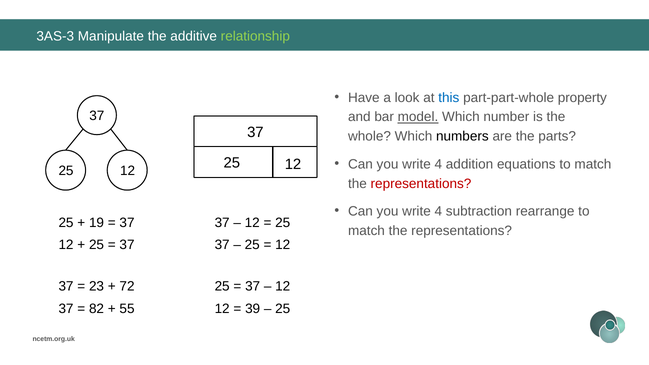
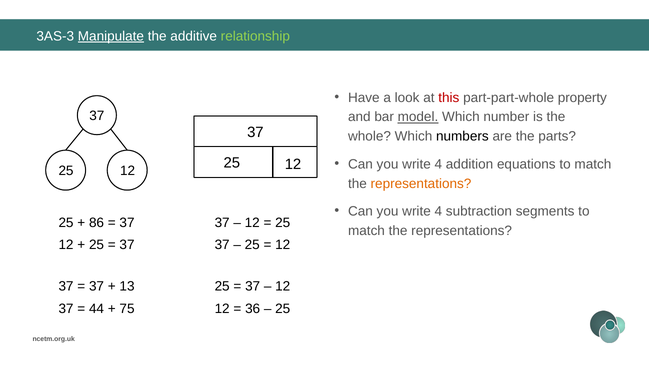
Manipulate underline: none -> present
this colour: blue -> red
representations at (421, 184) colour: red -> orange
rearrange: rearrange -> segments
19: 19 -> 86
23 at (97, 286): 23 -> 37
72: 72 -> 13
82: 82 -> 44
55: 55 -> 75
39: 39 -> 36
